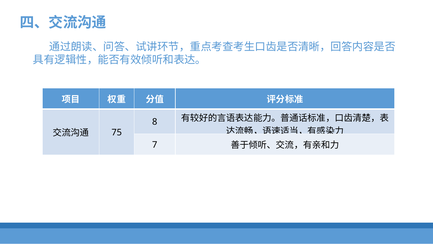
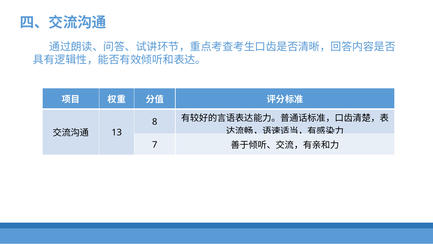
75: 75 -> 13
